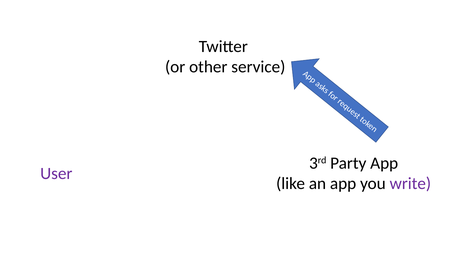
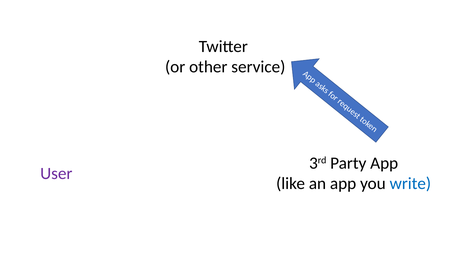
write colour: purple -> blue
